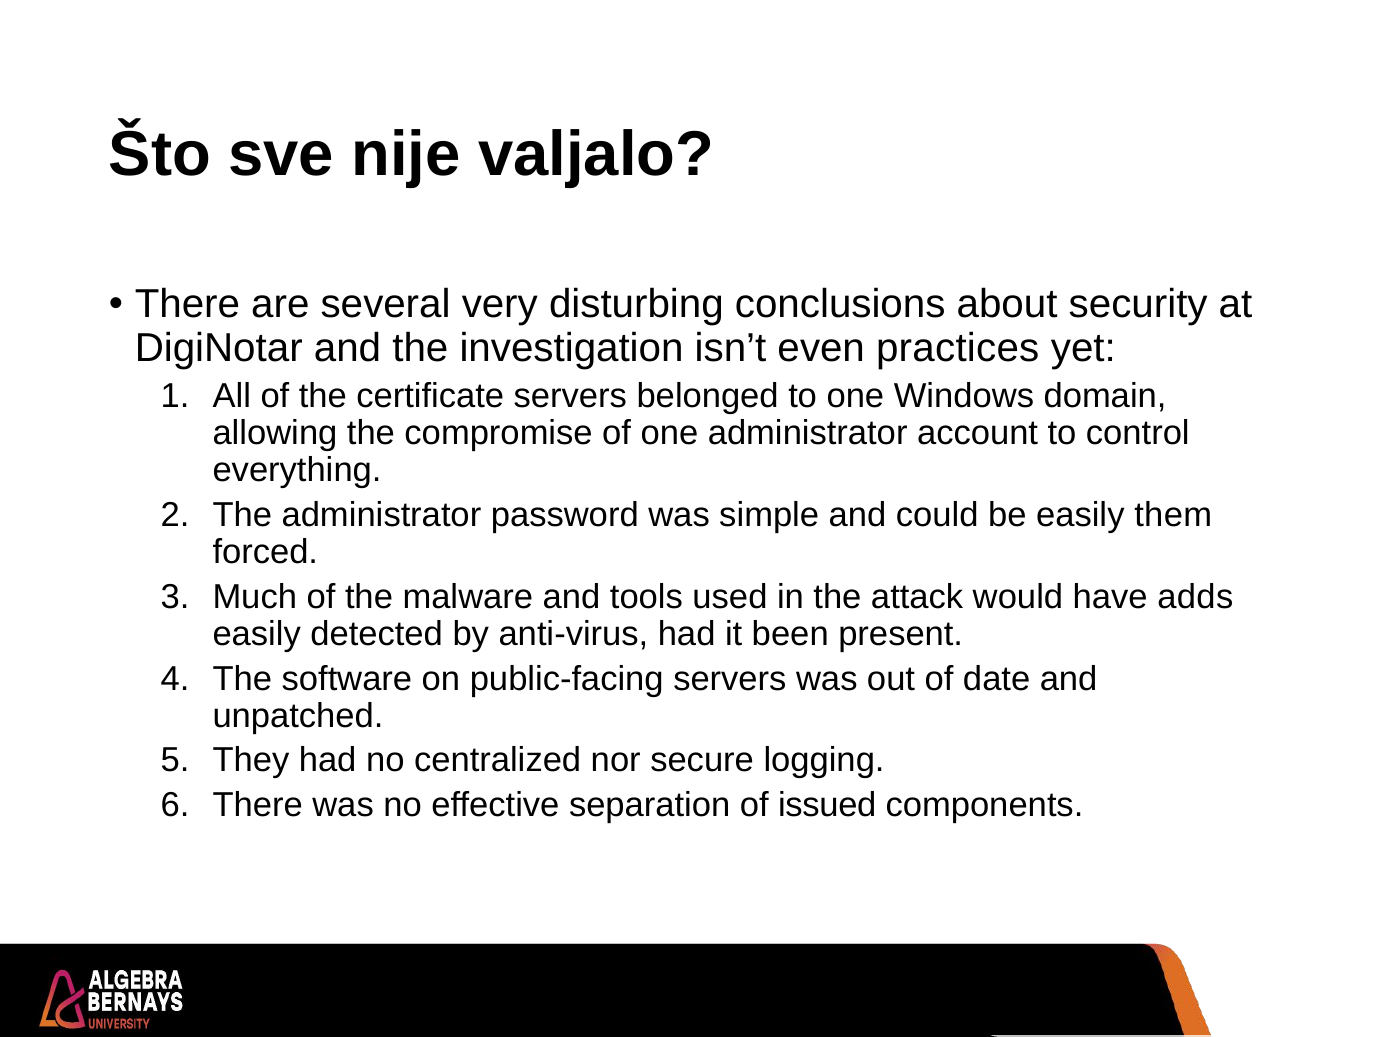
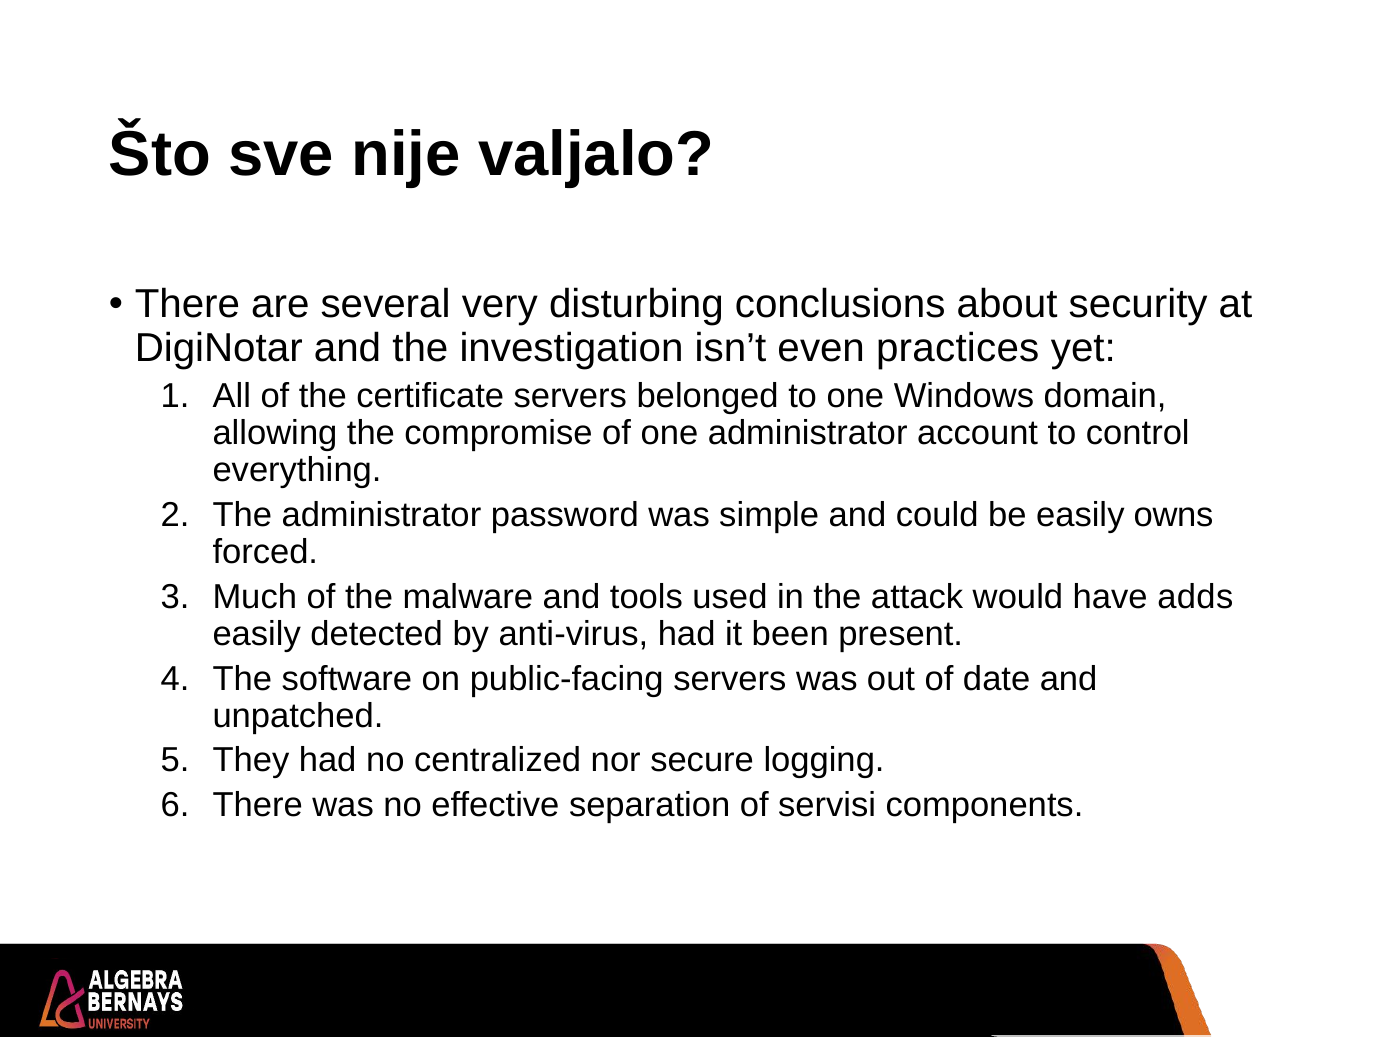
them: them -> owns
issued: issued -> servisi
